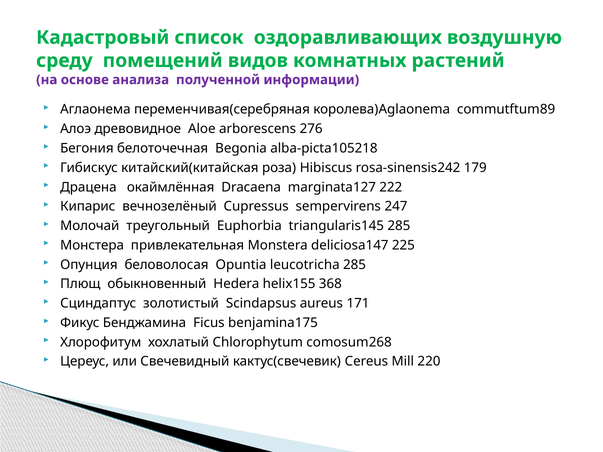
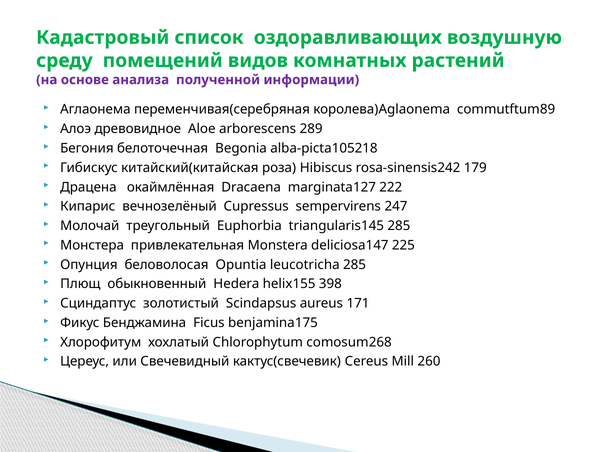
276: 276 -> 289
368: 368 -> 398
220: 220 -> 260
